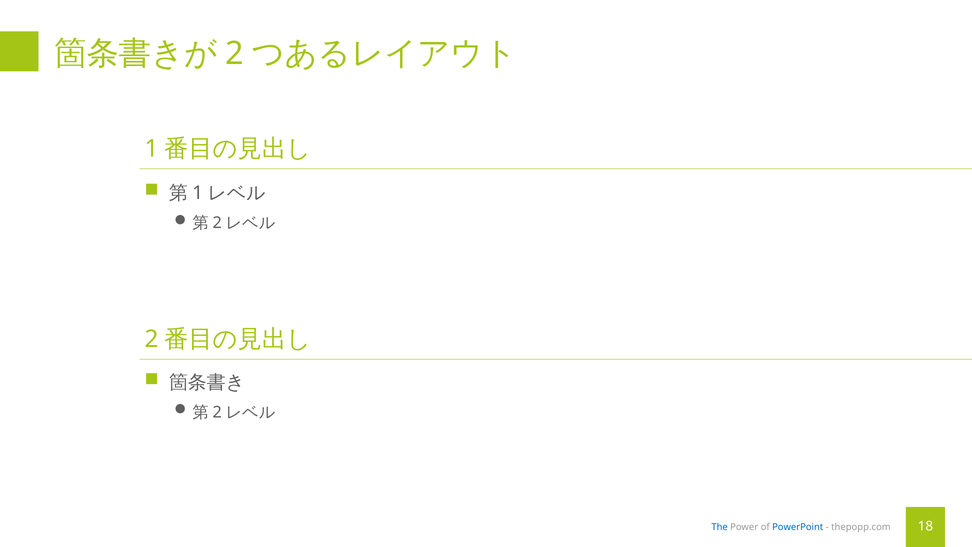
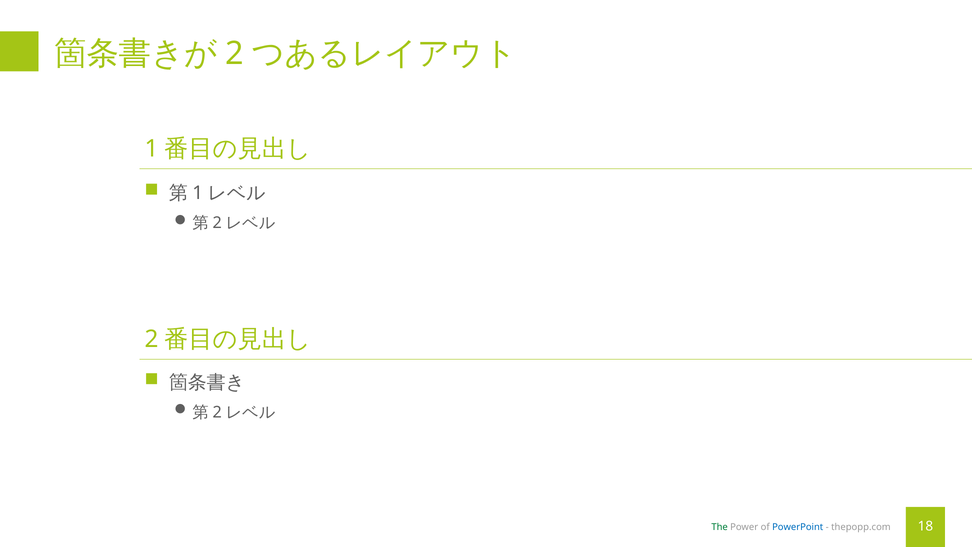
The colour: blue -> green
